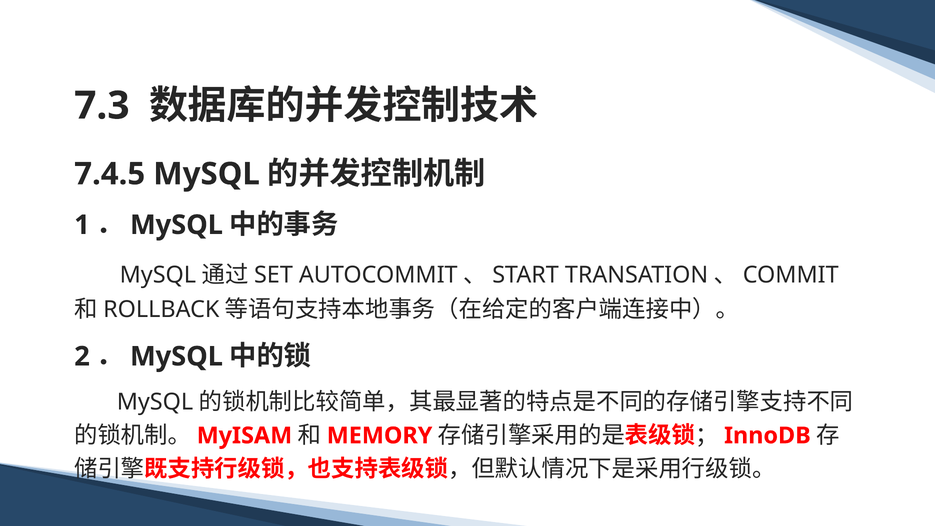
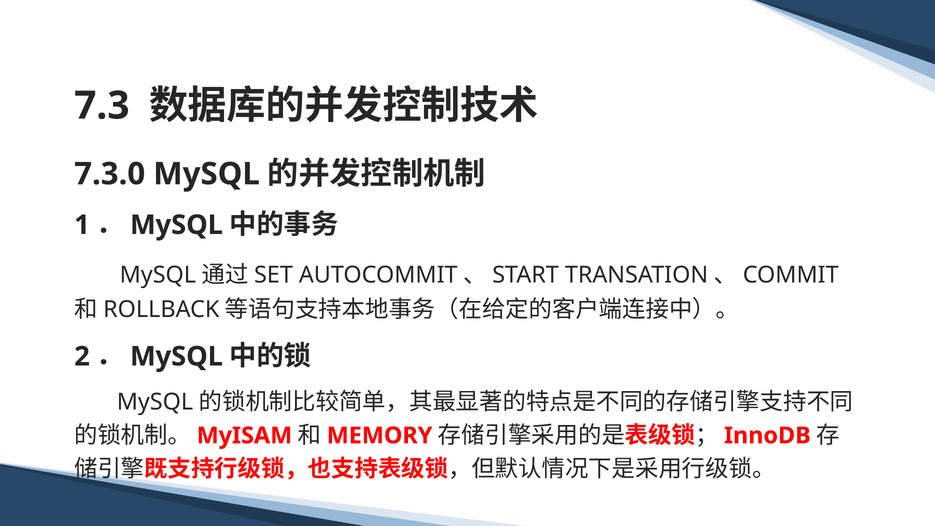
7.4.5: 7.4.5 -> 7.3.0
